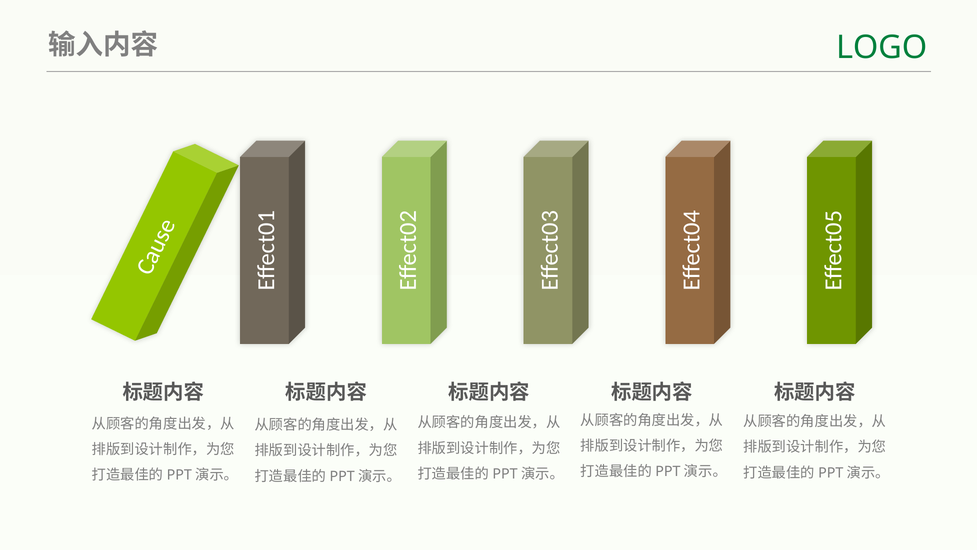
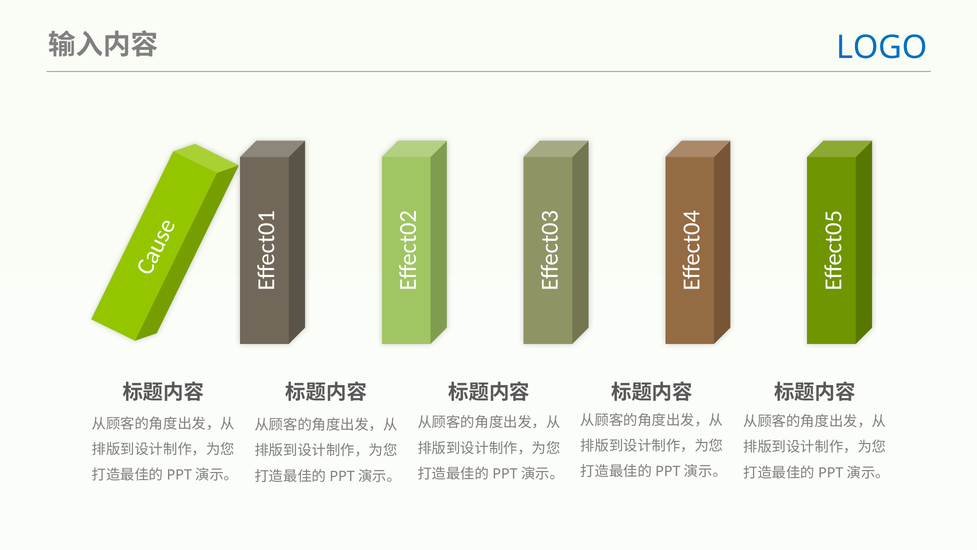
LOGO colour: green -> blue
